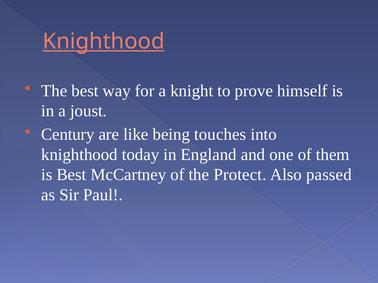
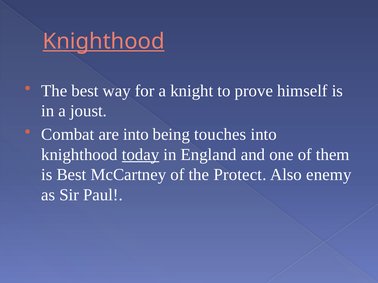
Century: Century -> Combat
are like: like -> into
today underline: none -> present
passed: passed -> enemy
